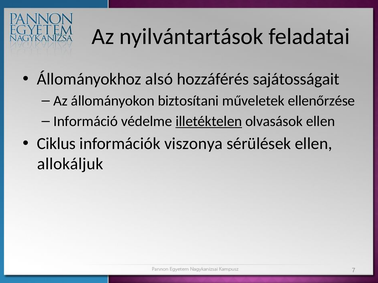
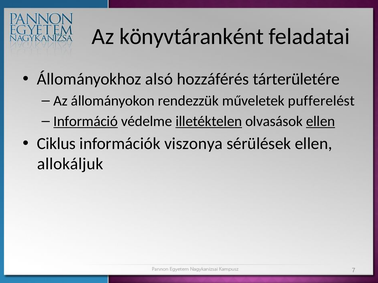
nyilvántartások: nyilvántartások -> könyvtáranként
sajátosságait: sajátosságait -> tárterületére
biztosítani: biztosítani -> rendezzük
ellenőrzése: ellenőrzése -> pufferelést
Információ underline: none -> present
ellen at (321, 122) underline: none -> present
